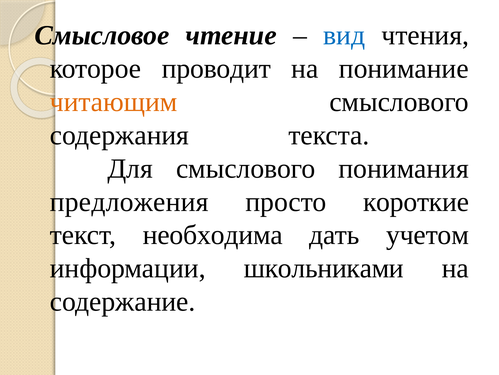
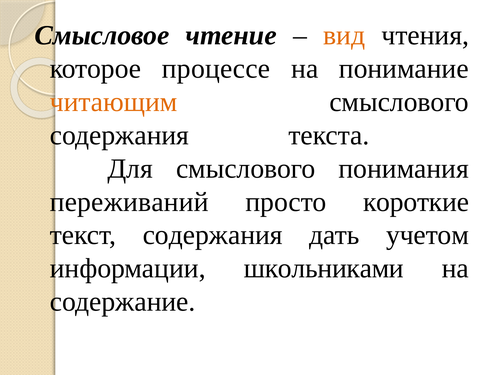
вид colour: blue -> orange
проводит: проводит -> процессе
предложения: предложения -> переживаний
текст необходима: необходима -> содержания
